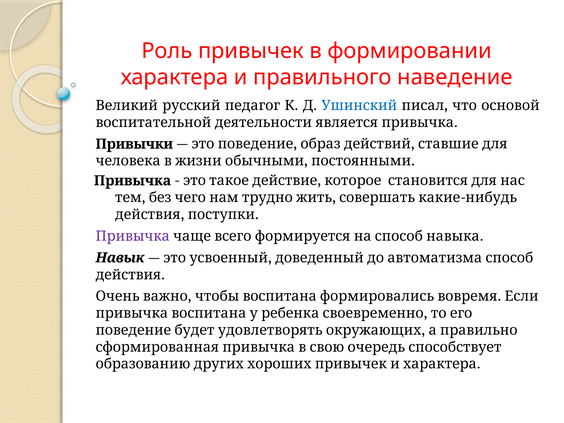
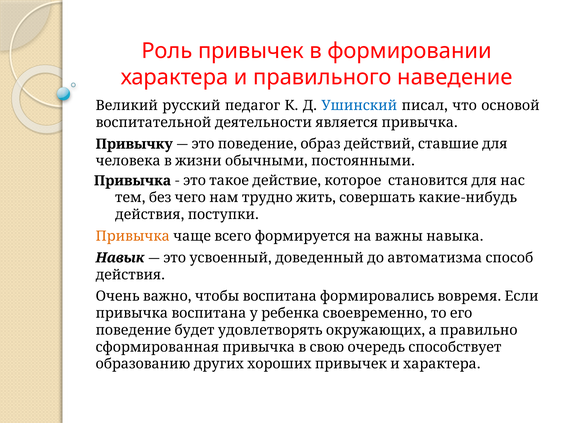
Привычки: Привычки -> Привычку
Привычка at (133, 236) colour: purple -> orange
на способ: способ -> важны
